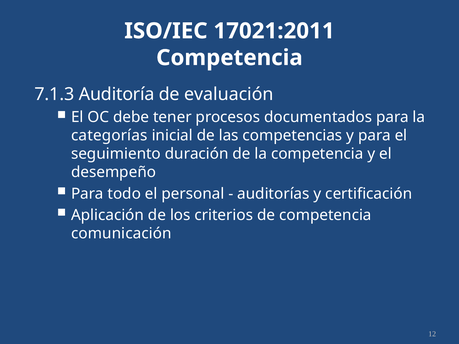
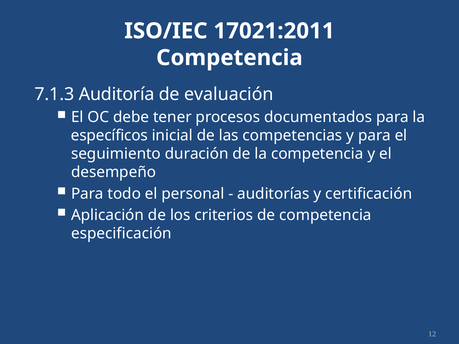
categorías: categorías -> específicos
comunicación: comunicación -> especificación
